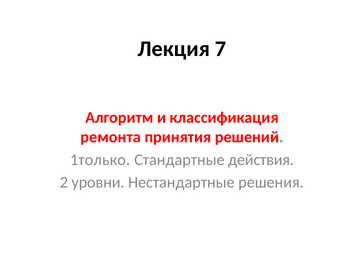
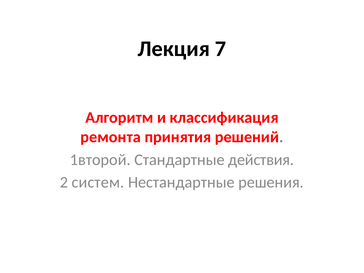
1только: 1только -> 1второй
уровни: уровни -> систем
